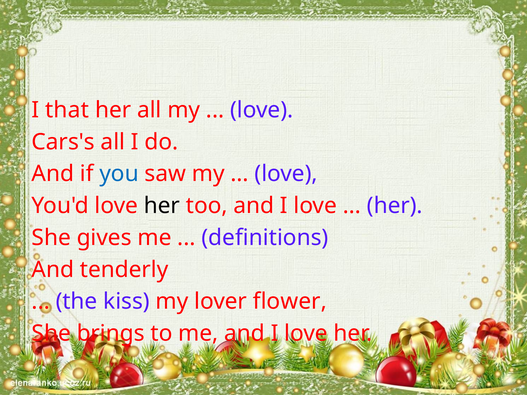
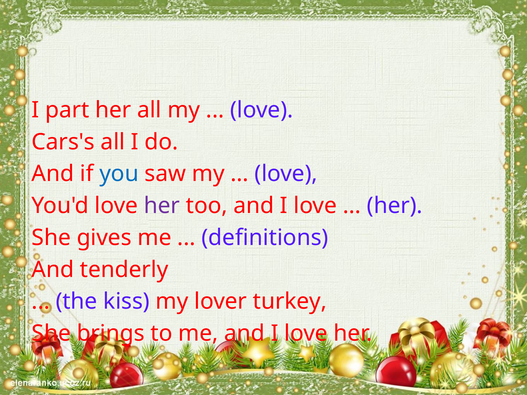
that: that -> part
her at (162, 206) colour: black -> purple
flower: flower -> turkey
